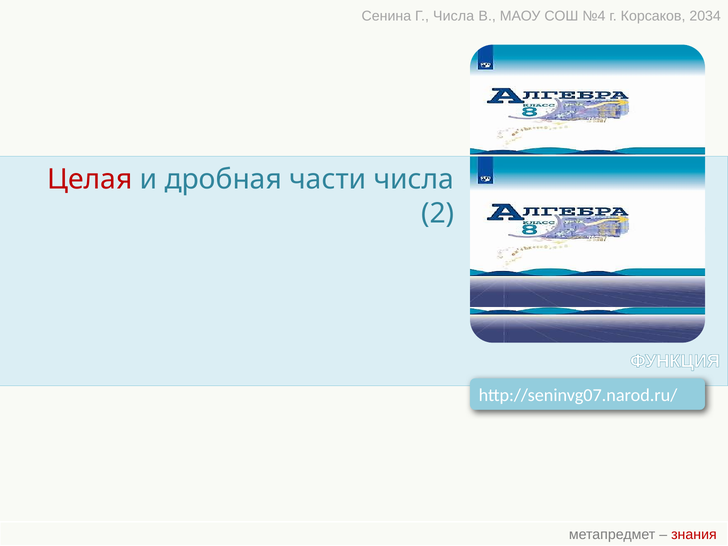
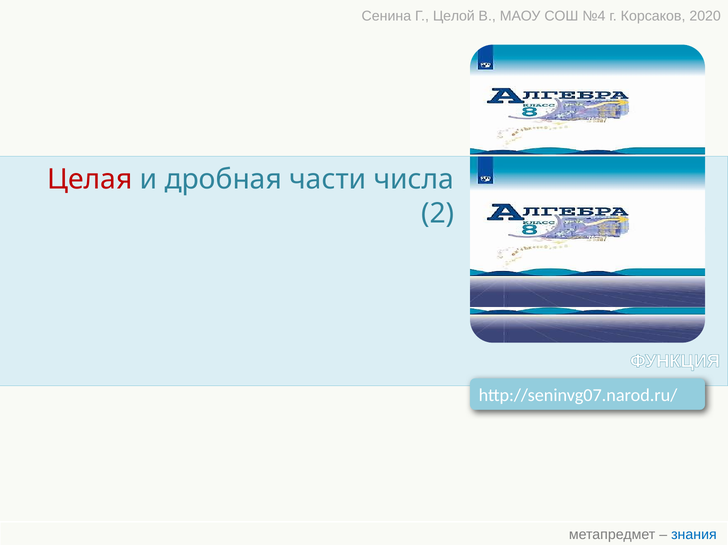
Г Числа: Числа -> Целой
2034: 2034 -> 2020
знания colour: red -> blue
